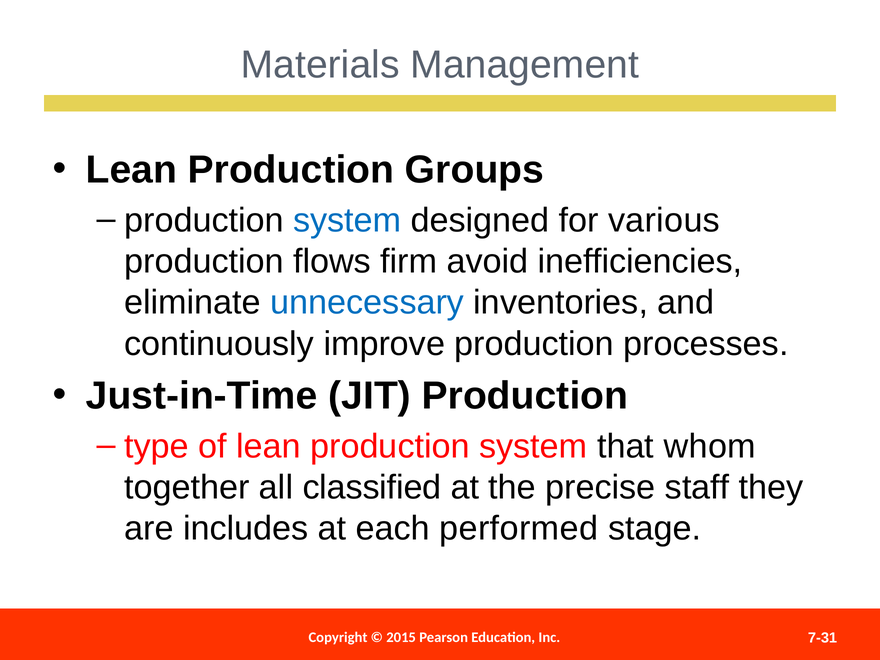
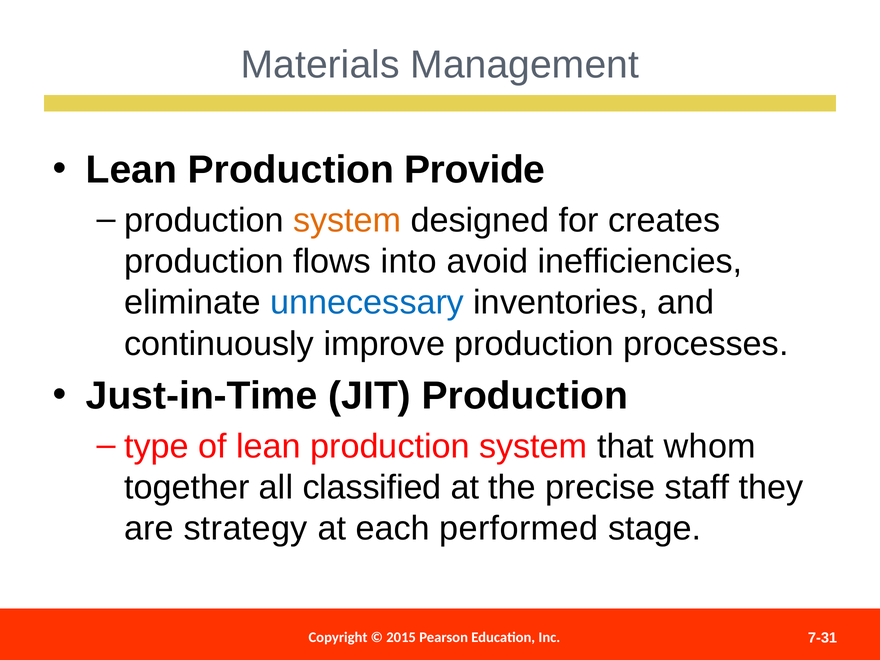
Groups: Groups -> Provide
system at (347, 220) colour: blue -> orange
various: various -> creates
firm: firm -> into
includes: includes -> strategy
